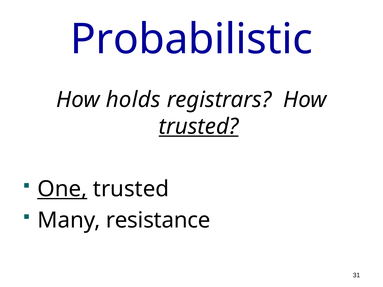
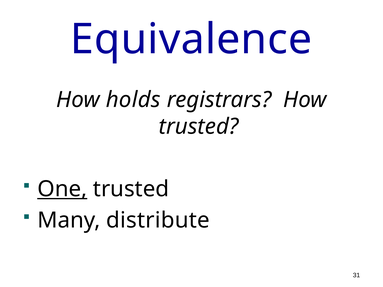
Probabilistic: Probabilistic -> Equivalence
trusted at (199, 127) underline: present -> none
resistance: resistance -> distribute
